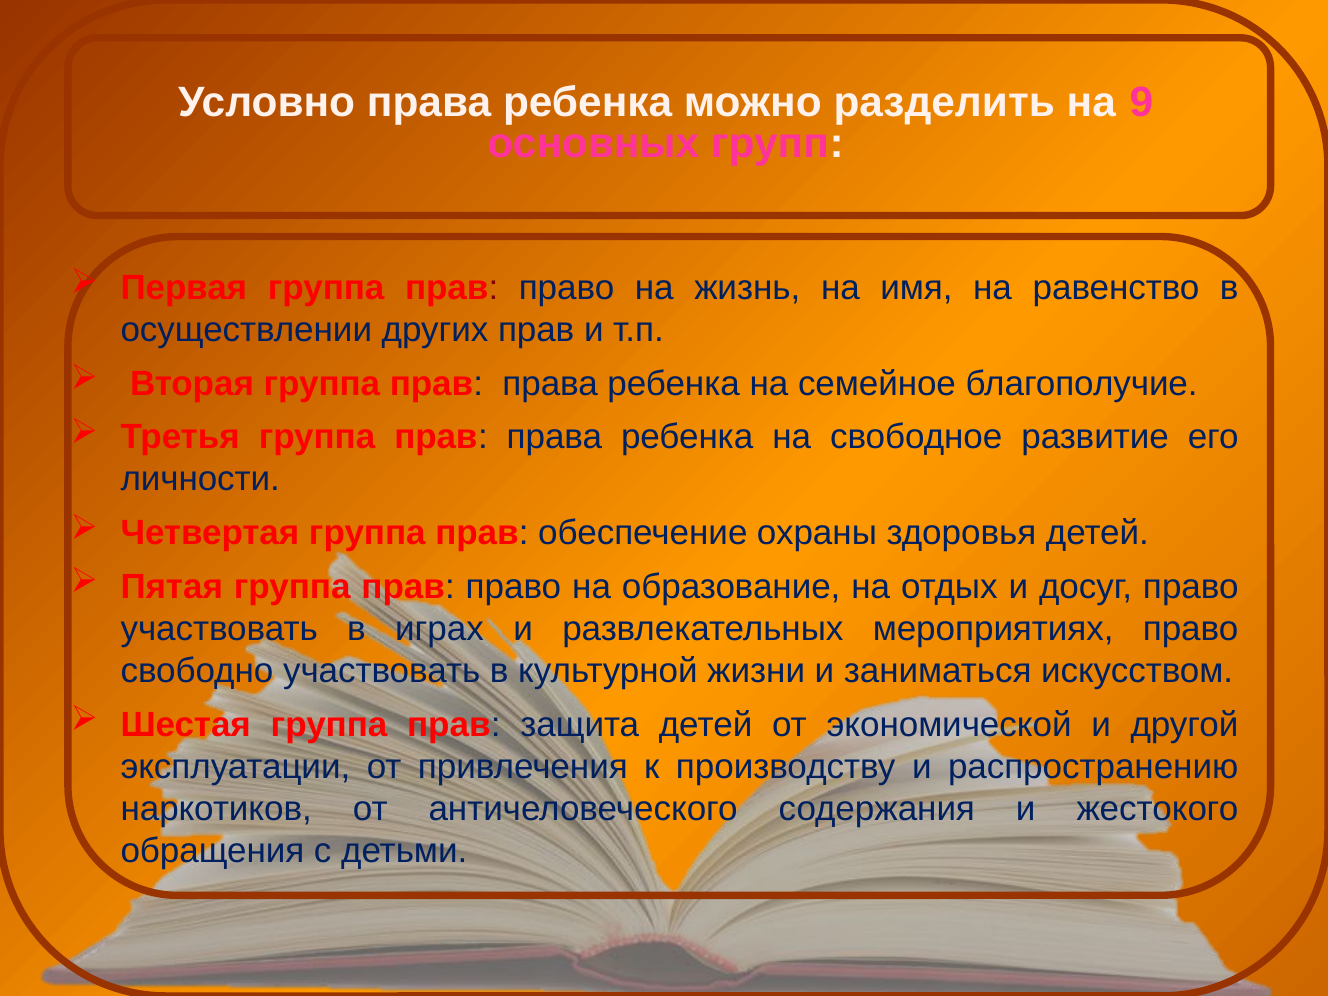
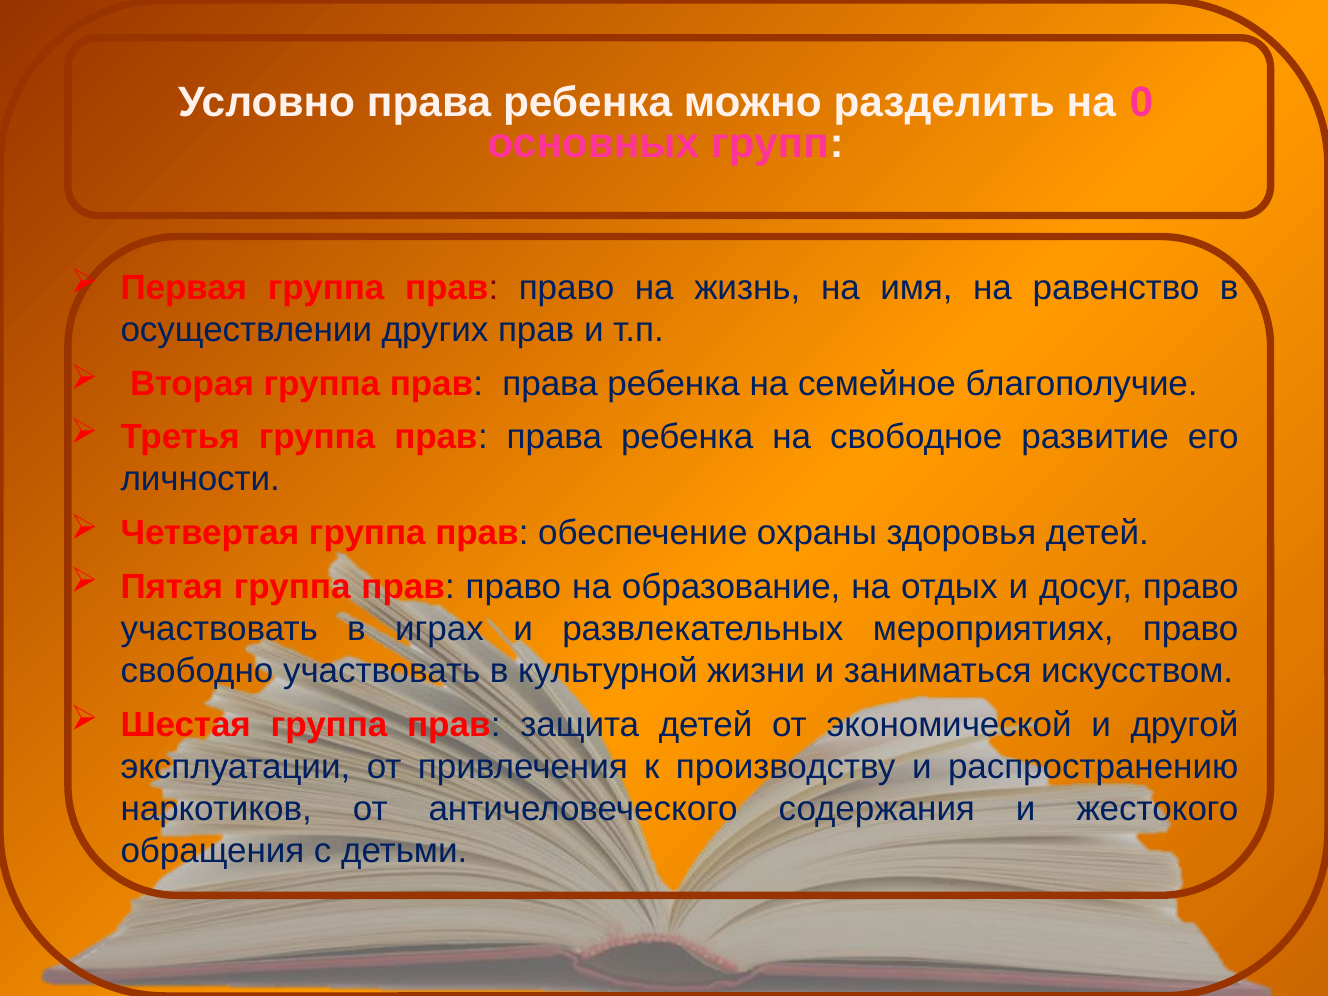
9: 9 -> 0
